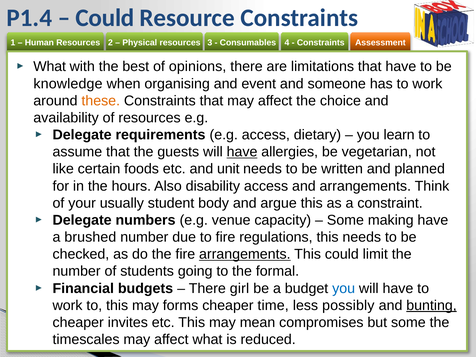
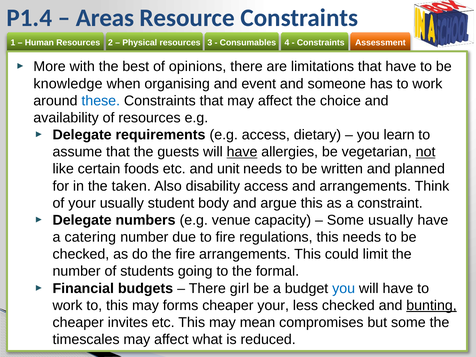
Could at (105, 18): Could -> Areas
What at (50, 67): What -> More
these colour: orange -> blue
not underline: none -> present
hours: hours -> taken
Some making: making -> usually
brushed: brushed -> catering
arrangements at (245, 254) underline: present -> none
cheaper time: time -> your
less possibly: possibly -> checked
